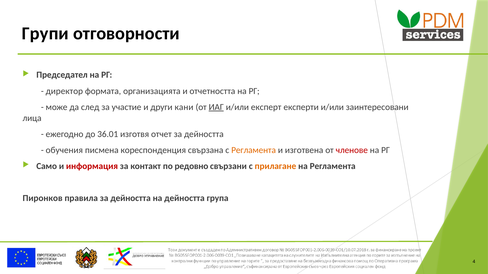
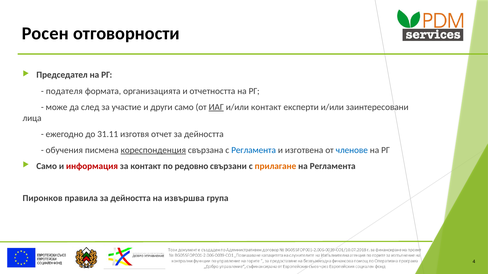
Групи: Групи -> Росен
директор: директор -> подателя
други кани: кани -> само
и/или експерт: експерт -> контакт
36.01: 36.01 -> 31.11
кореспонденция underline: none -> present
Регламента at (254, 150) colour: orange -> blue
членове colour: red -> blue
на дейността: дейността -> извършва
